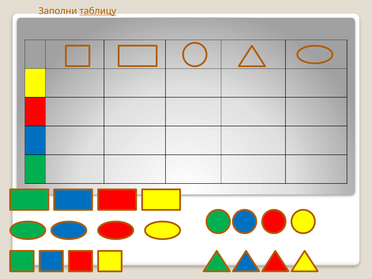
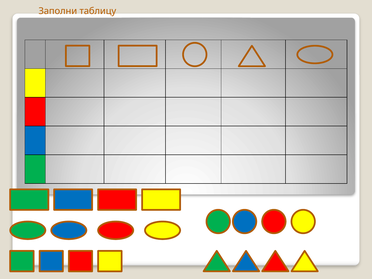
таблицу underline: present -> none
